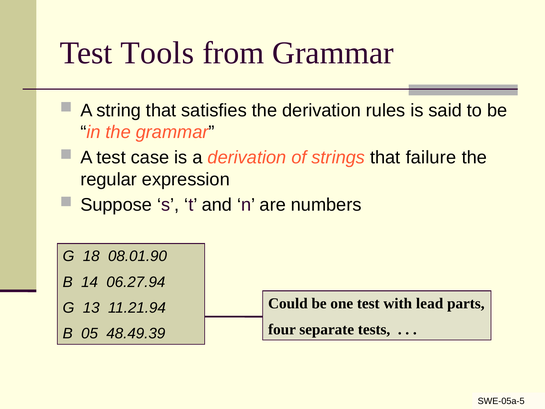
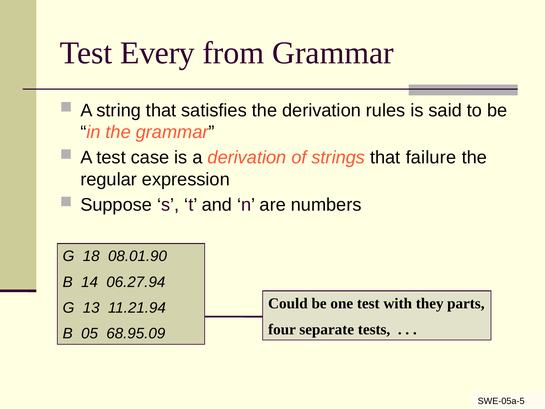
Tools: Tools -> Every
lead: lead -> they
48.49.39: 48.49.39 -> 68.95.09
